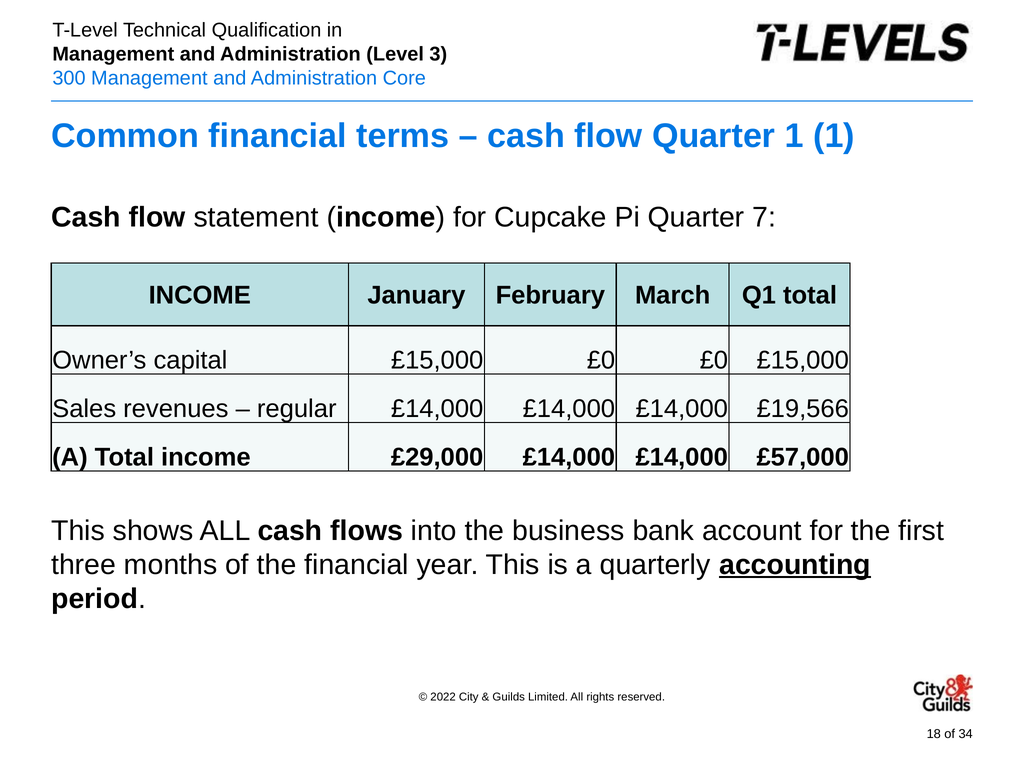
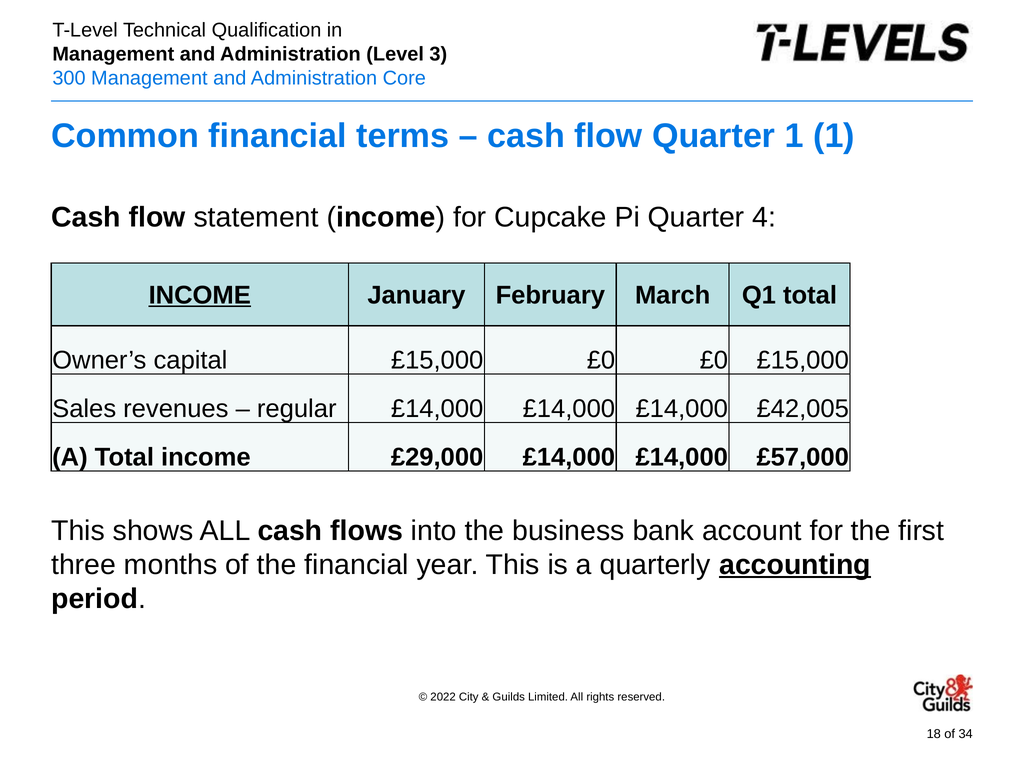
7: 7 -> 4
INCOME at (200, 295) underline: none -> present
£19,566: £19,566 -> £42,005
